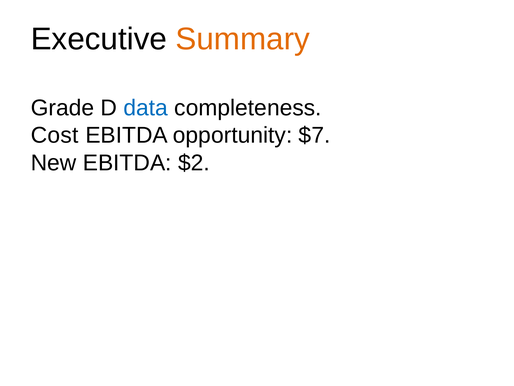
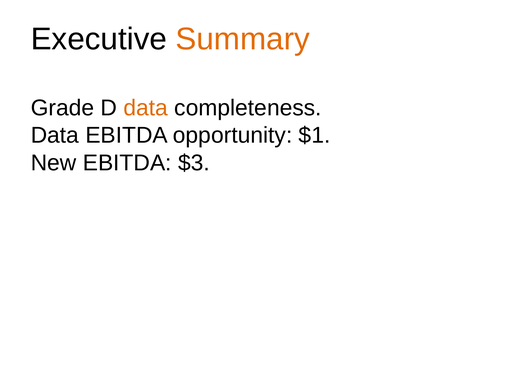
data at (146, 108) colour: blue -> orange
Cost at (55, 135): Cost -> Data
$7: $7 -> $1
$2: $2 -> $3
